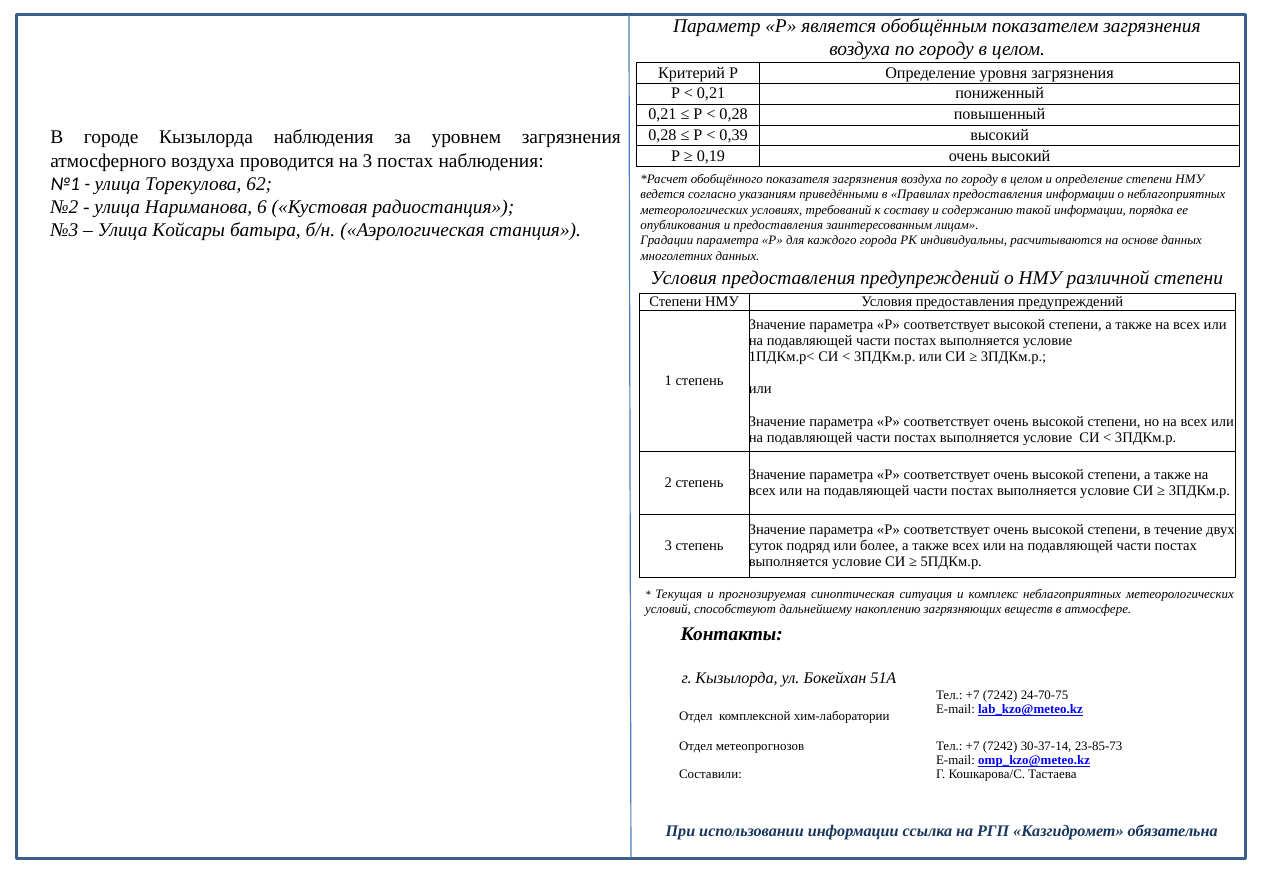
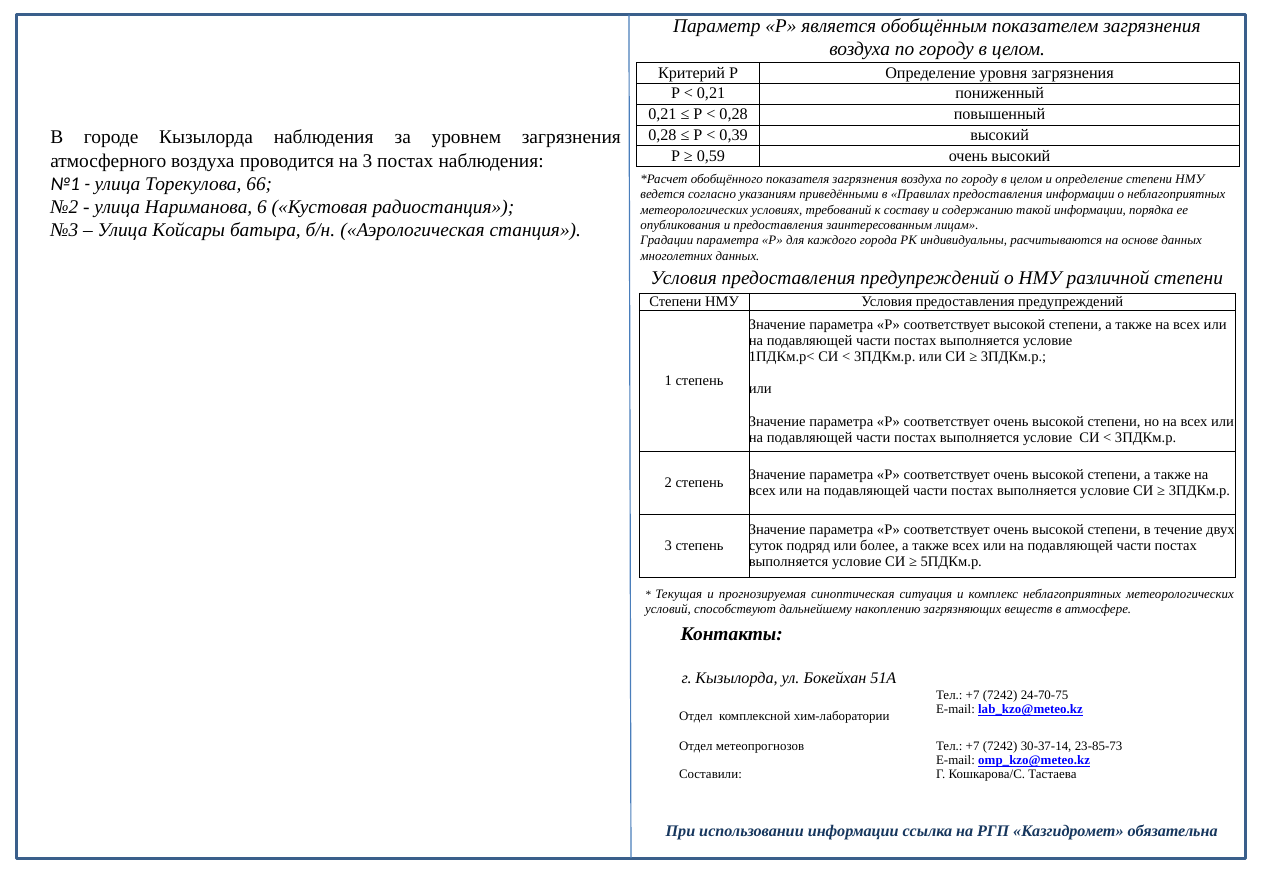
0,19: 0,19 -> 0,59
62: 62 -> 66
